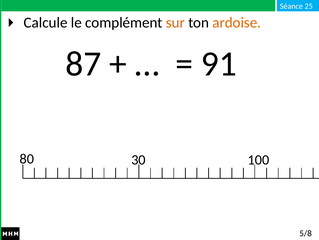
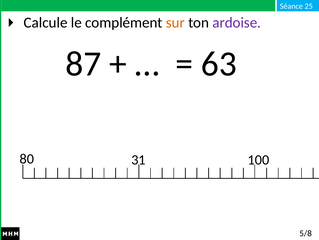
ardoise colour: orange -> purple
91: 91 -> 63
30: 30 -> 31
